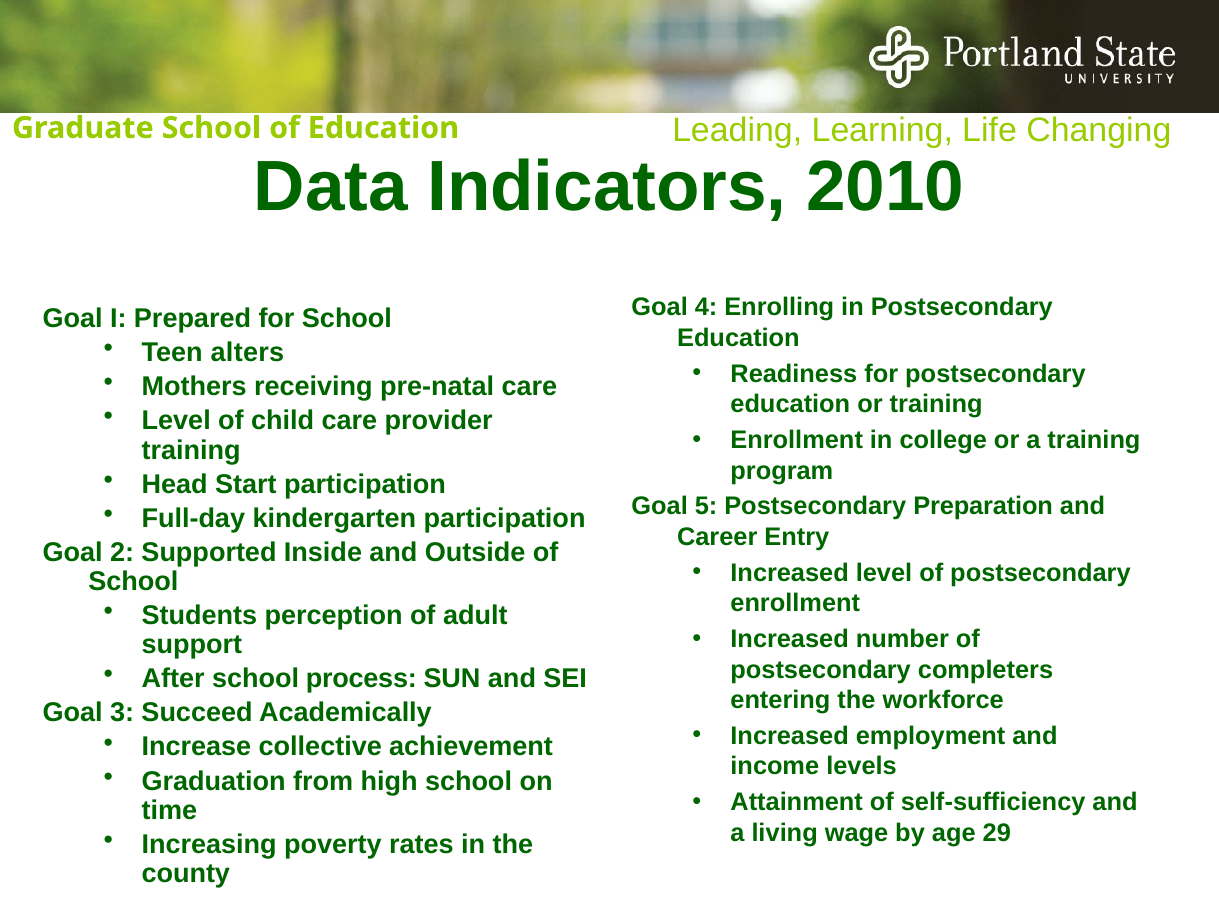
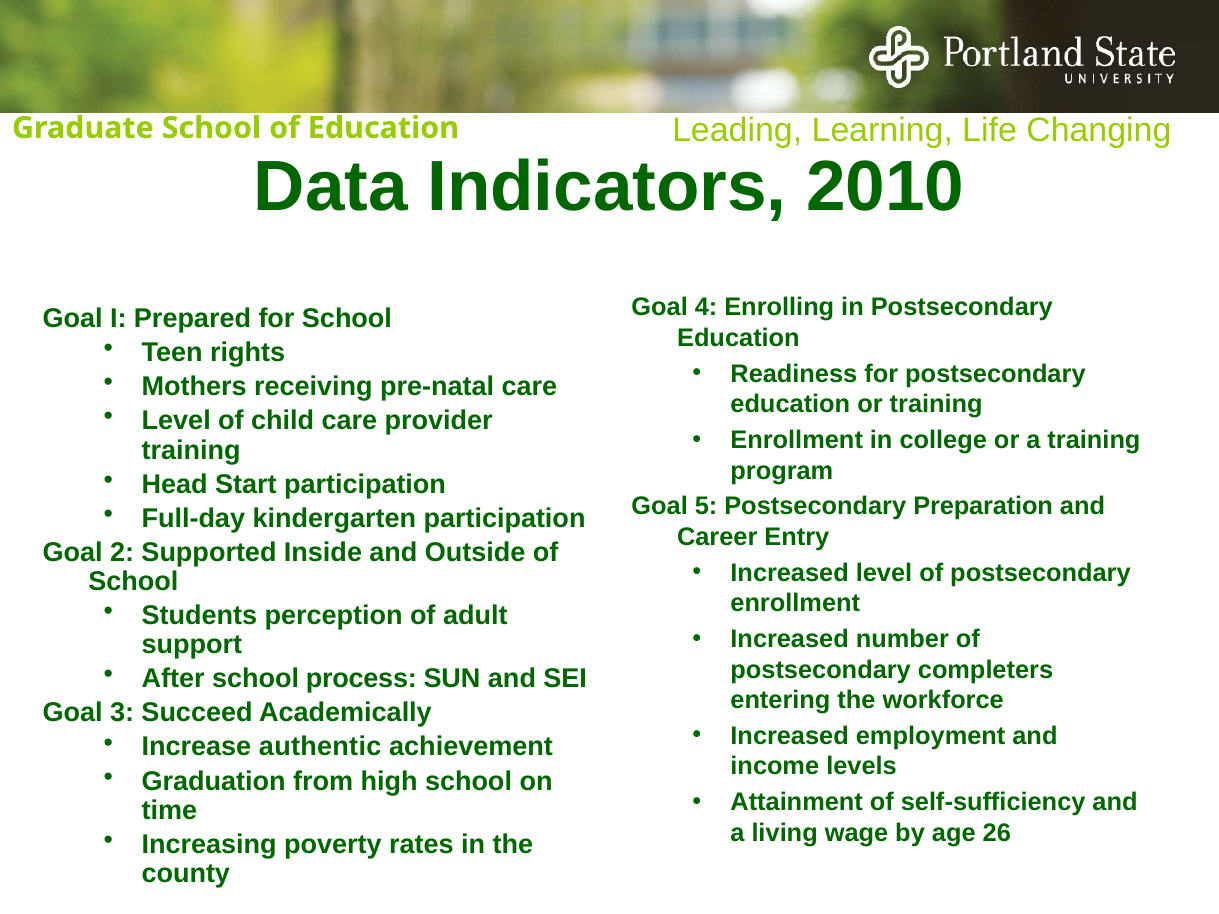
alters: alters -> rights
collective: collective -> authentic
29: 29 -> 26
